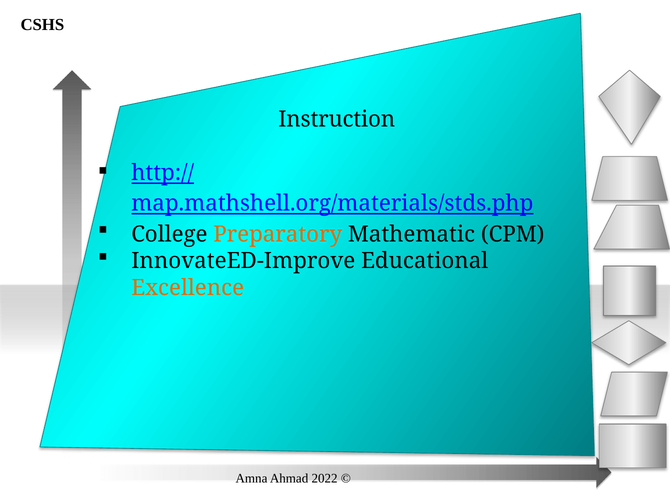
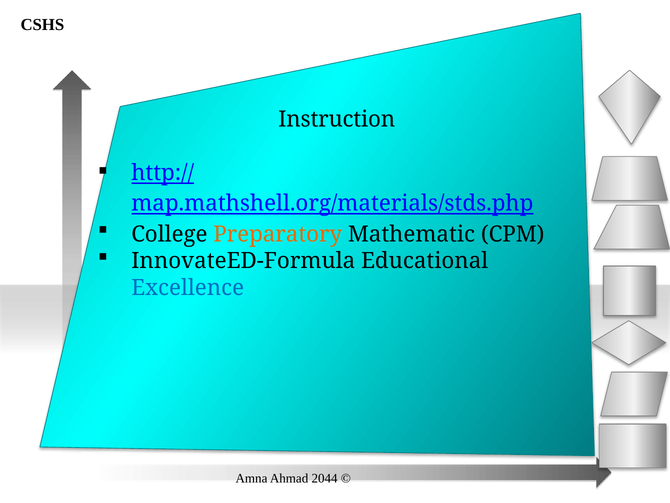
InnovateED-Improve: InnovateED-Improve -> InnovateED-Formula
Excellence colour: orange -> blue
2022: 2022 -> 2044
